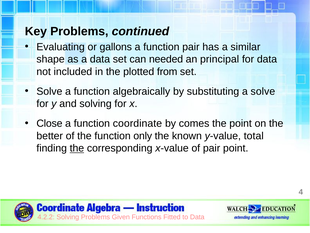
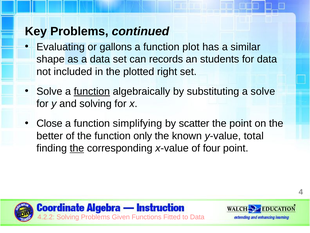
function pair: pair -> plot
needed: needed -> records
principal: principal -> students
from: from -> right
function at (92, 91) underline: none -> present
coordinate: coordinate -> simplifying
comes: comes -> scatter
of pair: pair -> four
